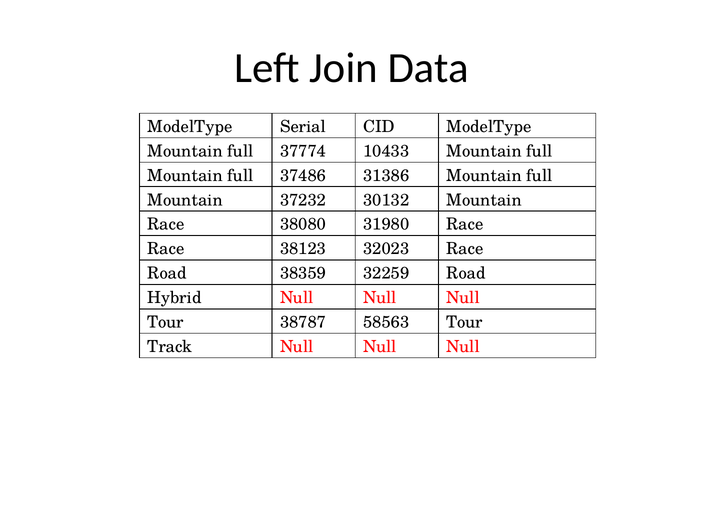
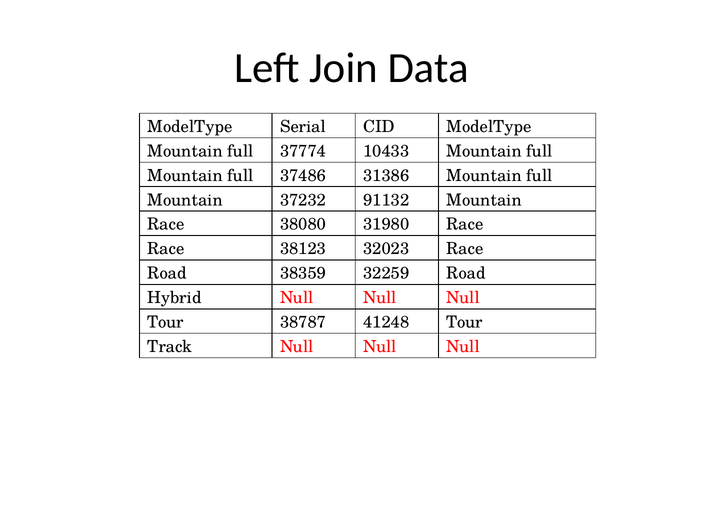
30132: 30132 -> 91132
58563: 58563 -> 41248
